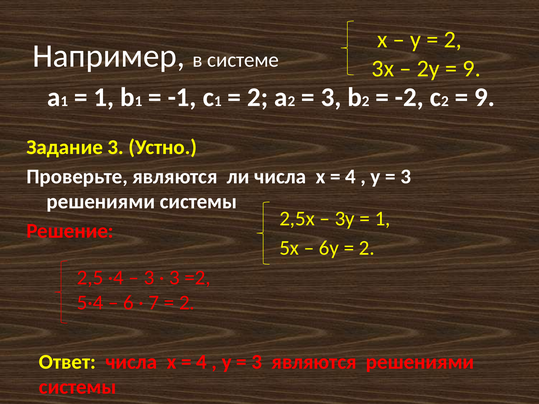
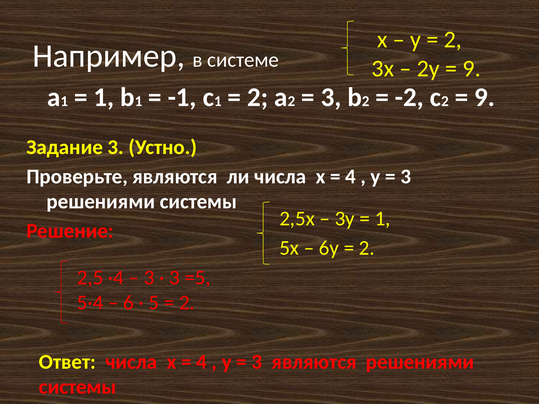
=2: =2 -> =5
7: 7 -> 5
